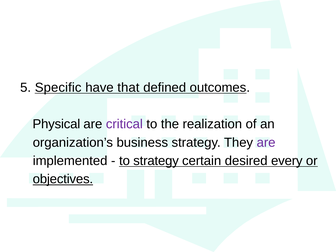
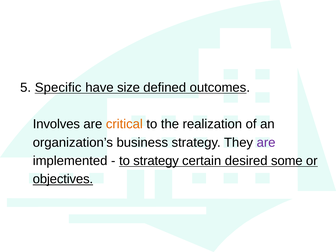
that: that -> size
Physical: Physical -> Involves
critical colour: purple -> orange
every: every -> some
